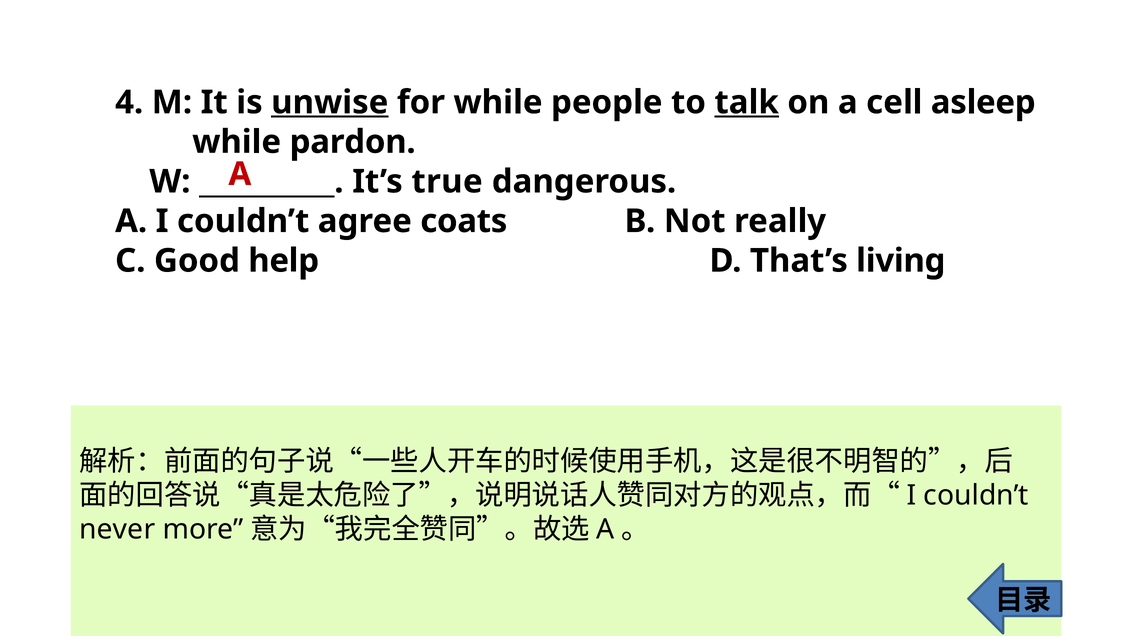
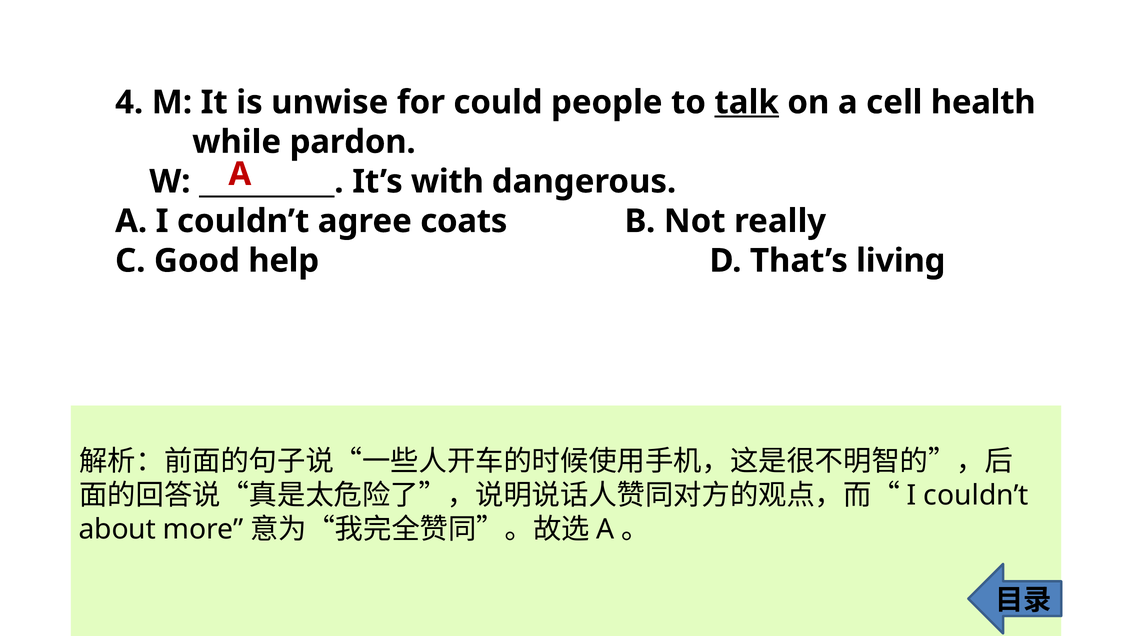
unwise underline: present -> none
for while: while -> could
asleep: asleep -> health
true: true -> with
never: never -> about
